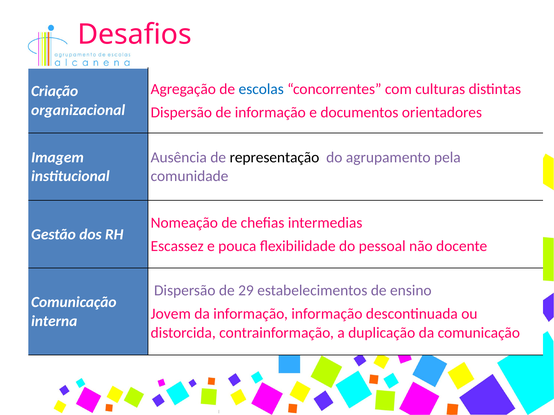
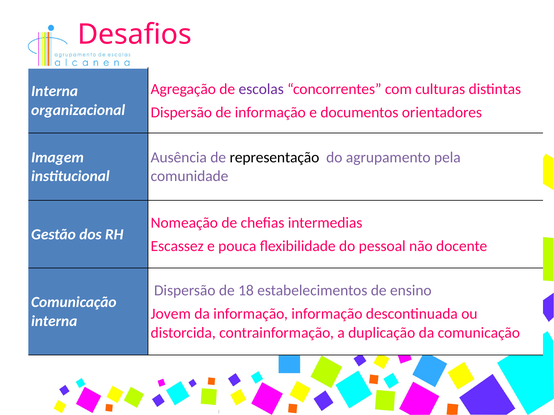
escolas colour: blue -> purple
Criação at (55, 91): Criação -> Interna
29: 29 -> 18
